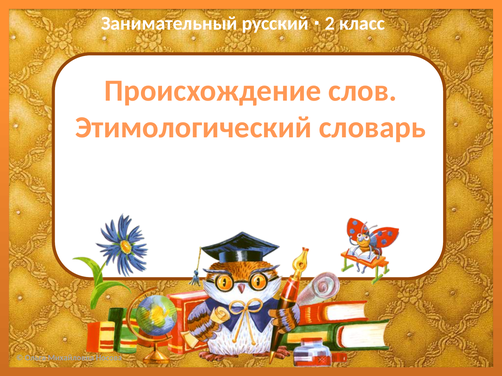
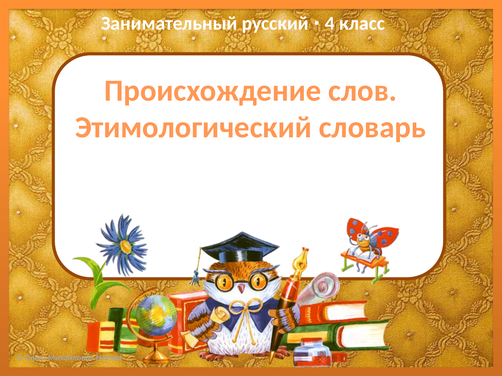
2: 2 -> 4
